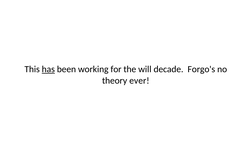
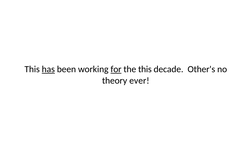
for underline: none -> present
the will: will -> this
Forgo's: Forgo's -> Other's
